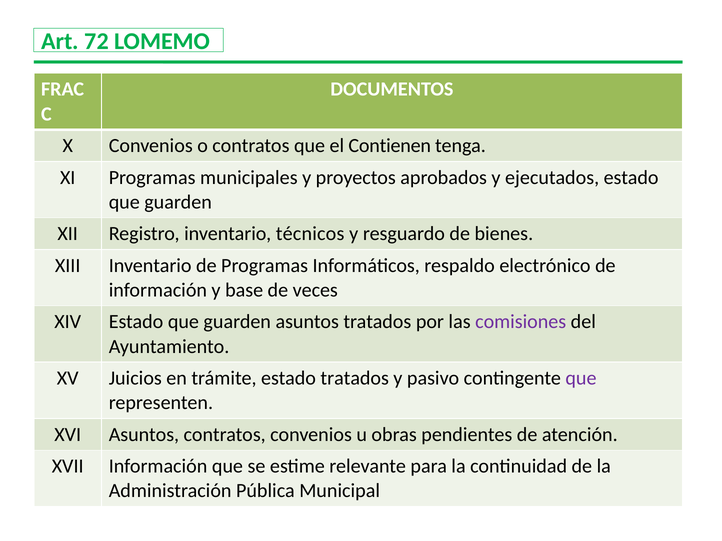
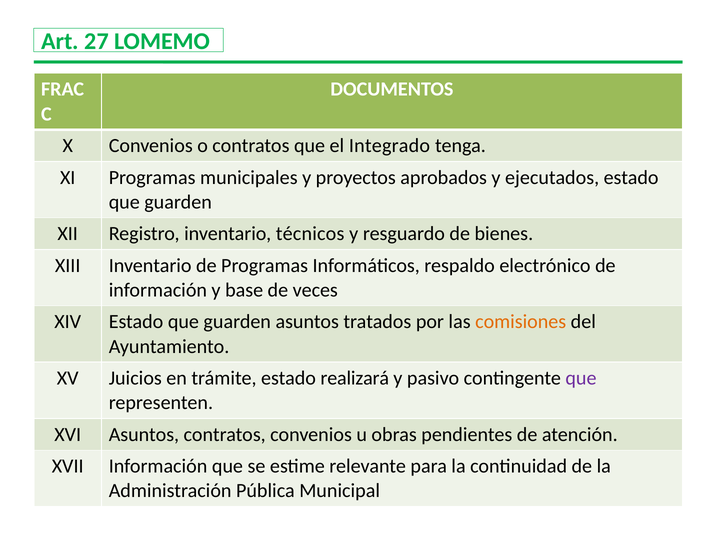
72: 72 -> 27
Contienen: Contienen -> Integrado
comisiones colour: purple -> orange
estado tratados: tratados -> realizará
